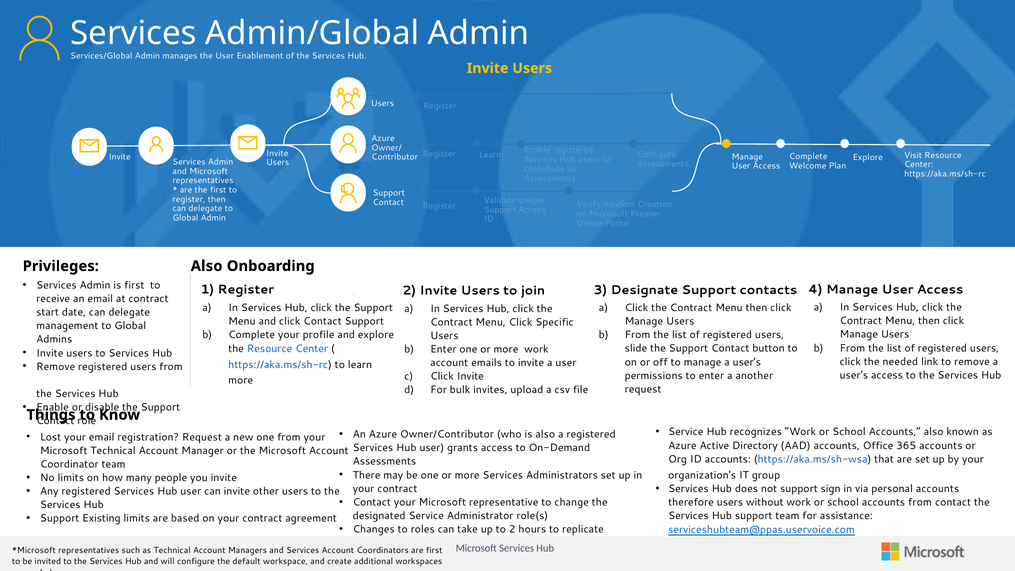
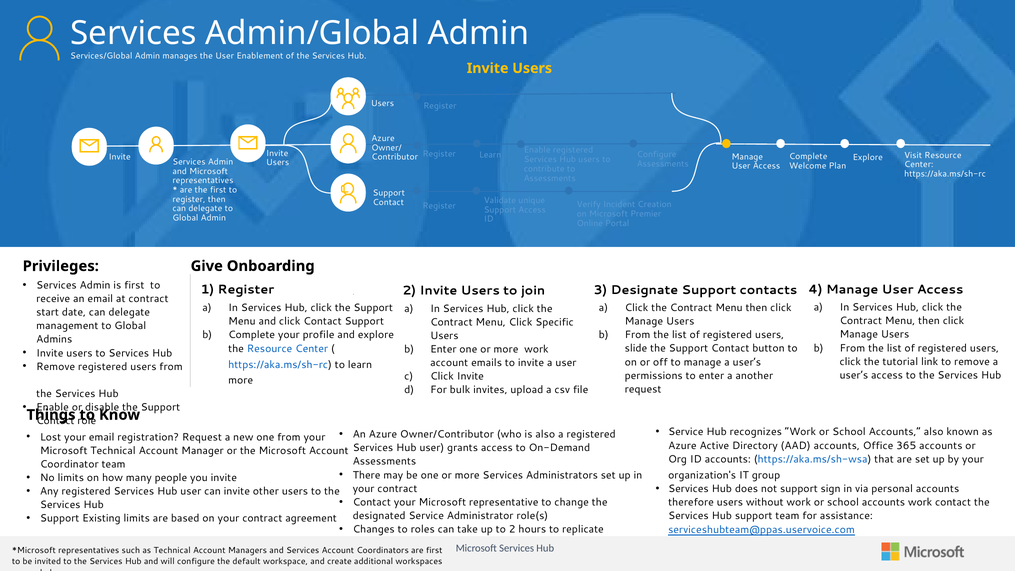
Also at (207, 266): Also -> Give
the needed: needed -> tutorial
accounts from: from -> work
